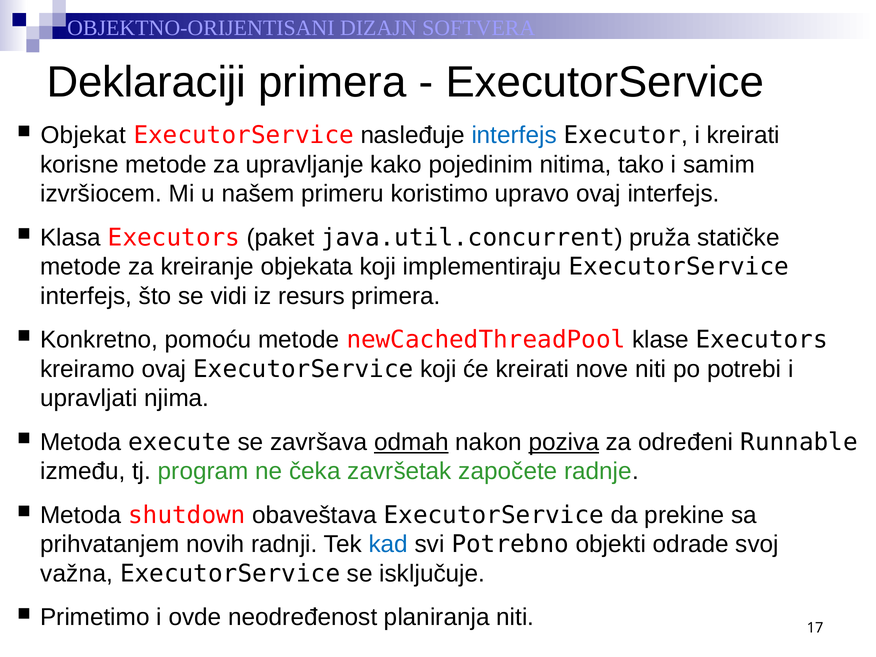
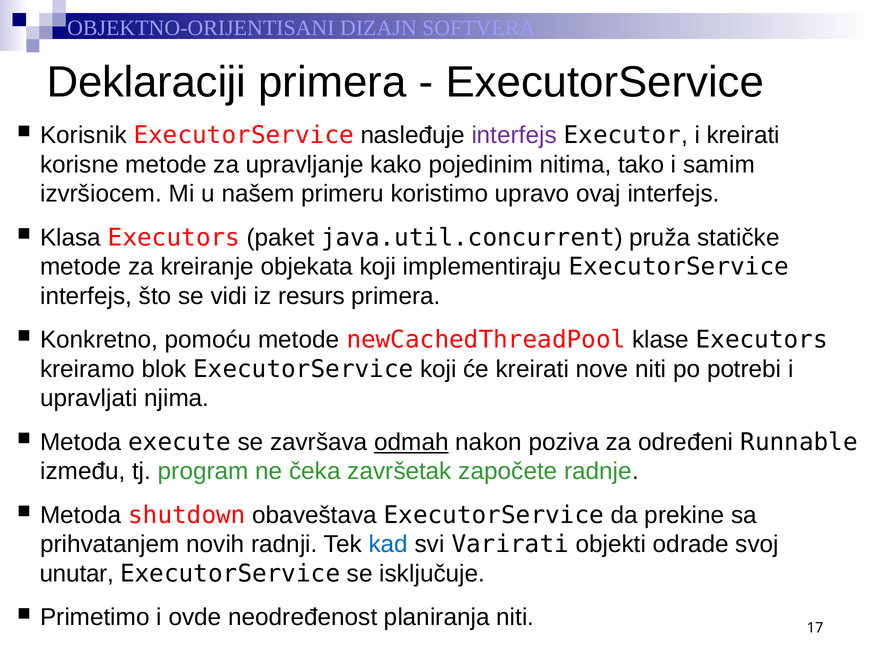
Objekat: Objekat -> Korisnik
interfejs at (514, 135) colour: blue -> purple
kreiramo ovaj: ovaj -> blok
poziva underline: present -> none
Potrebno: Potrebno -> Varirati
važna: važna -> unutar
